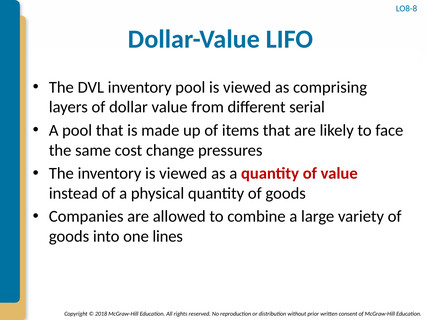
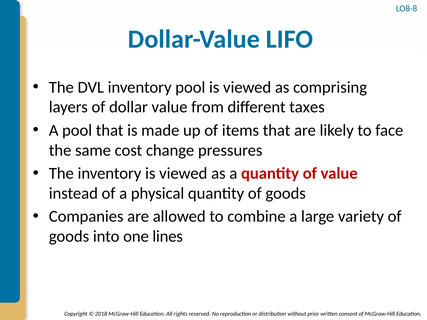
serial: serial -> taxes
